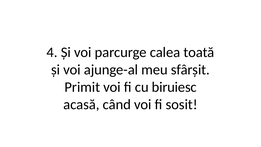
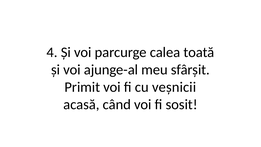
biruiesc: biruiesc -> veșnicii
